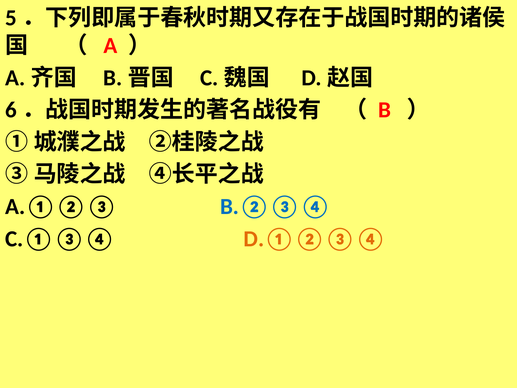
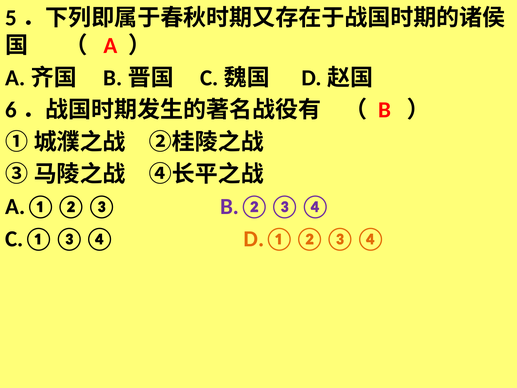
B.②③④ colour: blue -> purple
